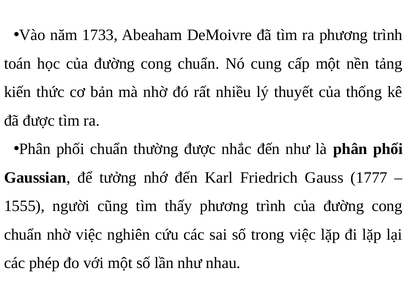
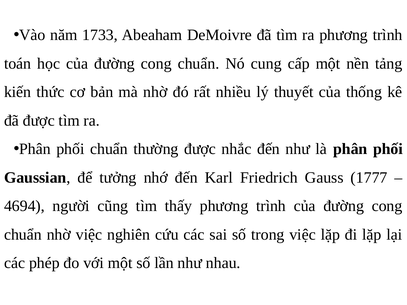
1555: 1555 -> 4694
